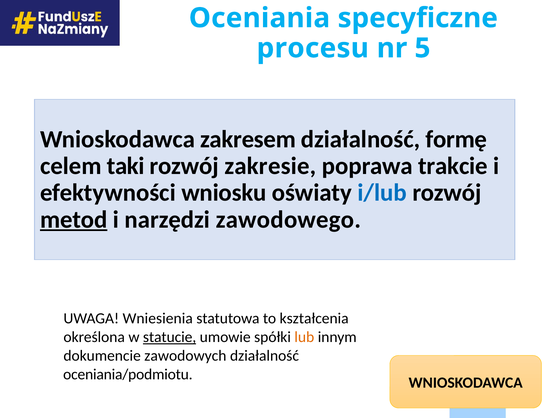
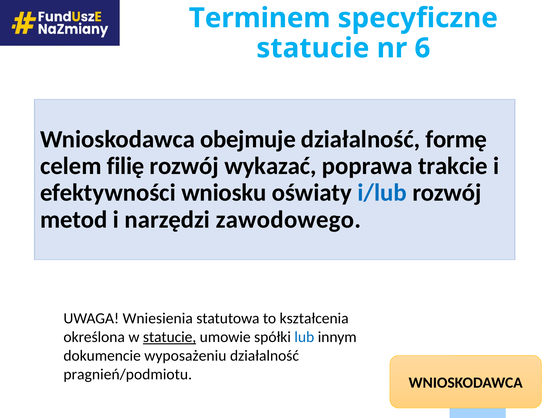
Oceniania: Oceniania -> Terminem
procesu at (313, 48): procesu -> statucie
5: 5 -> 6
zakresem: zakresem -> obejmuje
taki: taki -> filię
zakresie: zakresie -> wykazać
metod underline: present -> none
lub colour: orange -> blue
zawodowych: zawodowych -> wyposażeniu
oceniania/podmiotu: oceniania/podmiotu -> pragnień/podmiotu
